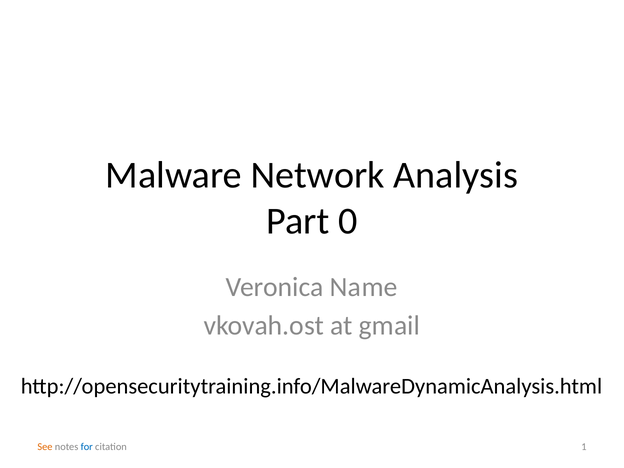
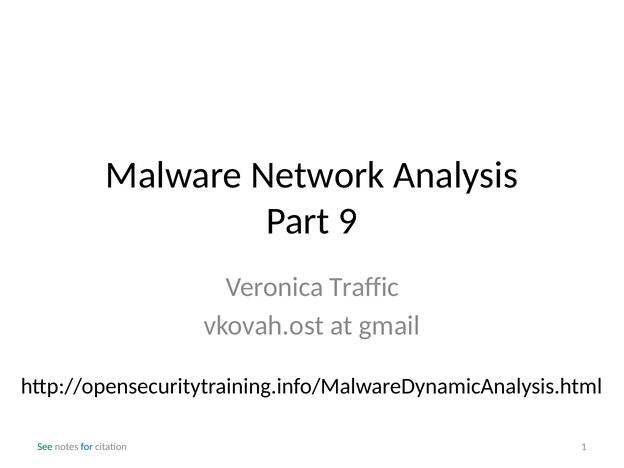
0: 0 -> 9
Name: Name -> Traffic
See colour: orange -> green
